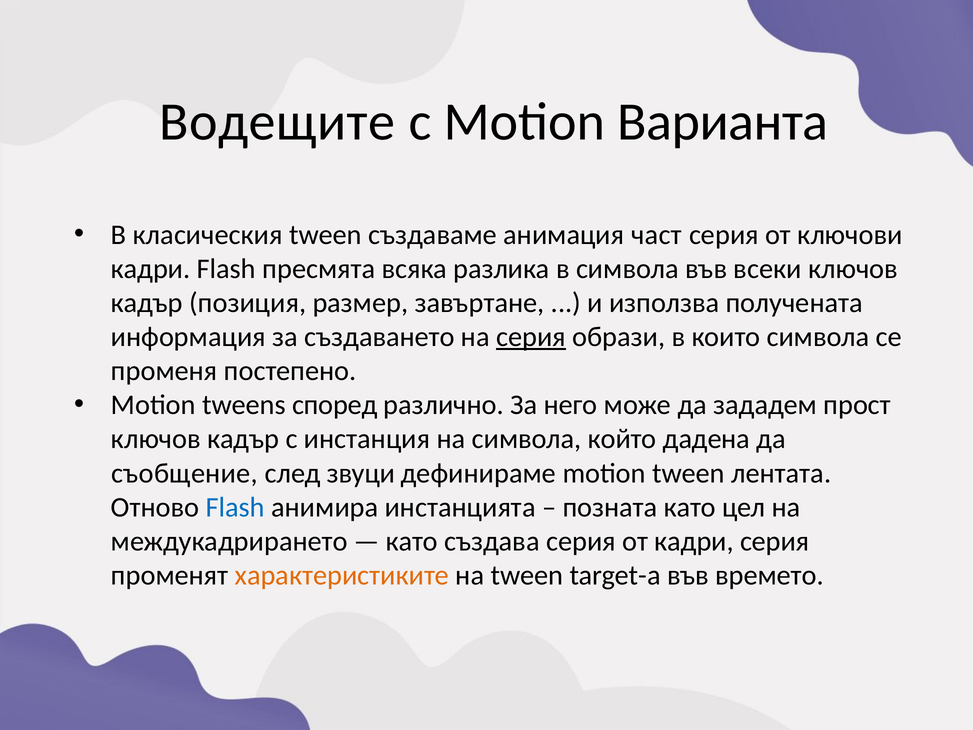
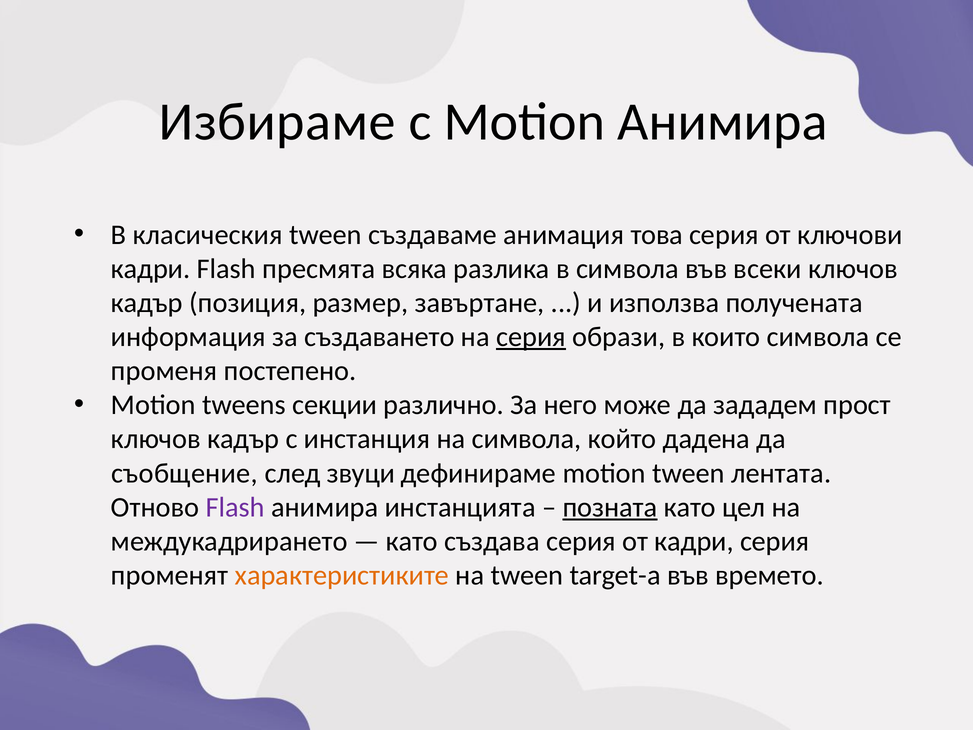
Водещите: Водещите -> Избираме
Motion Варианта: Варианта -> Анимира
част: част -> това
според: според -> секции
Flash at (235, 507) colour: blue -> purple
позната underline: none -> present
